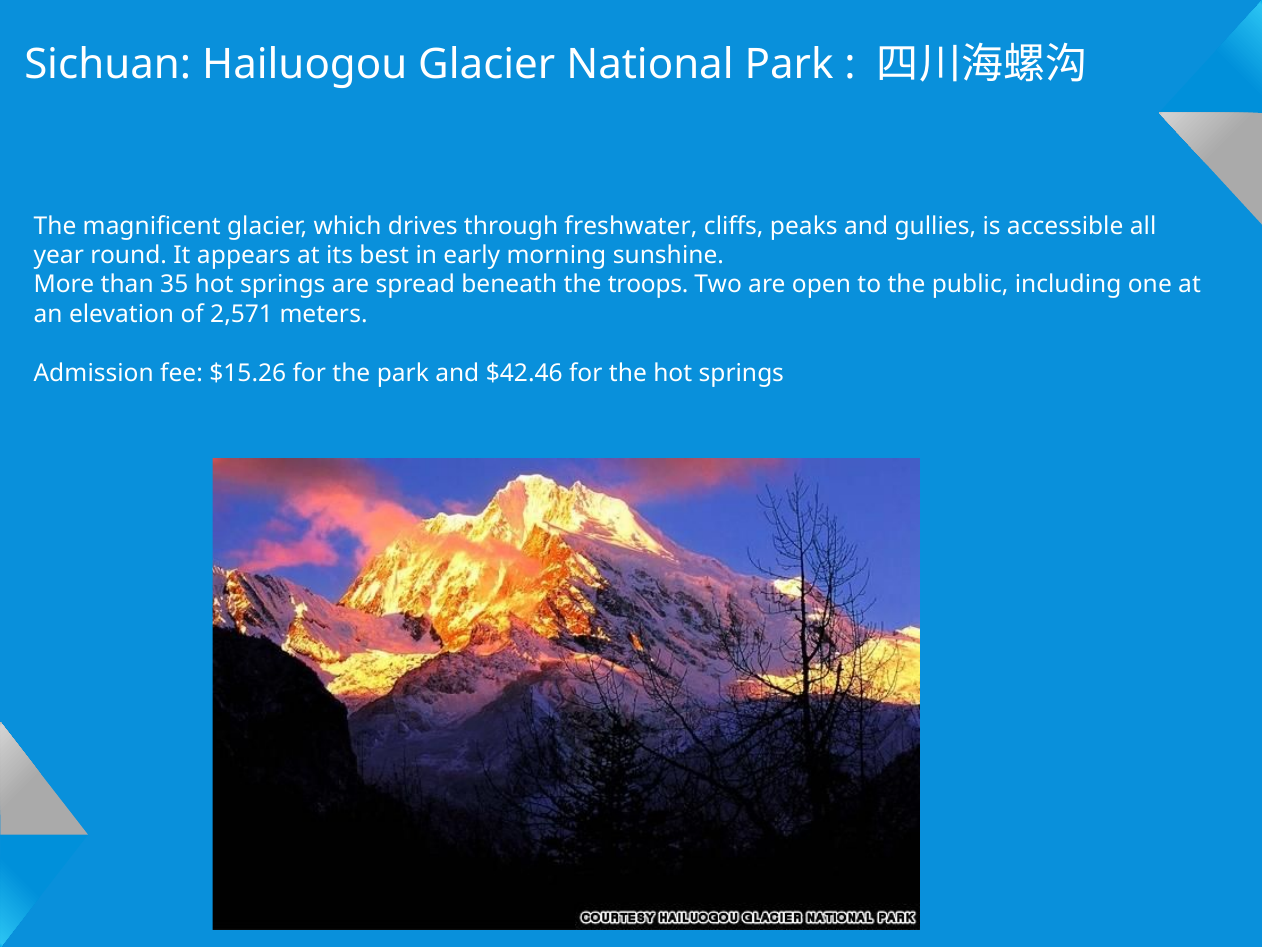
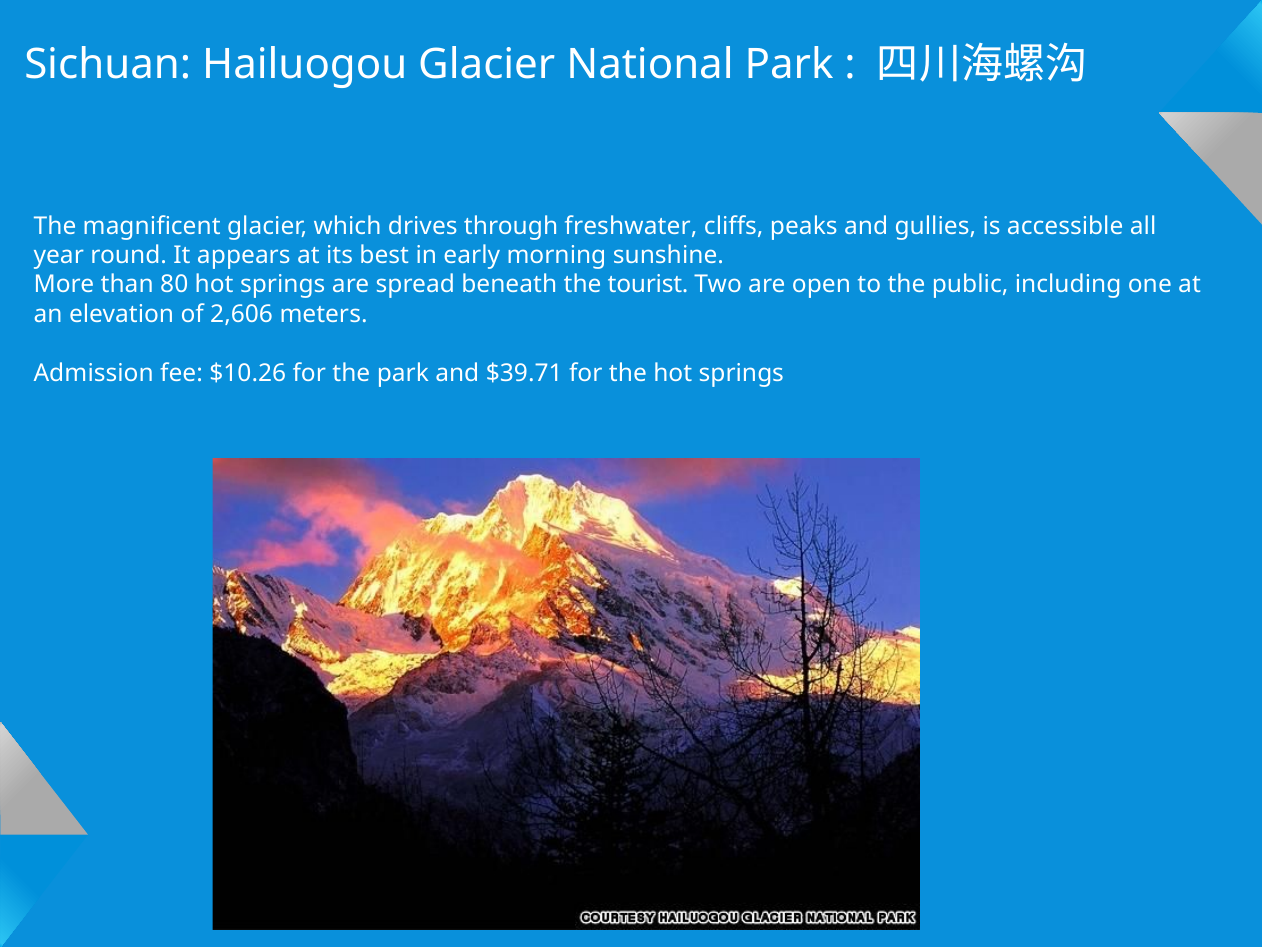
35: 35 -> 80
troops: troops -> tourist
2,571: 2,571 -> 2,606
$15.26: $15.26 -> $10.26
$42.46: $42.46 -> $39.71
